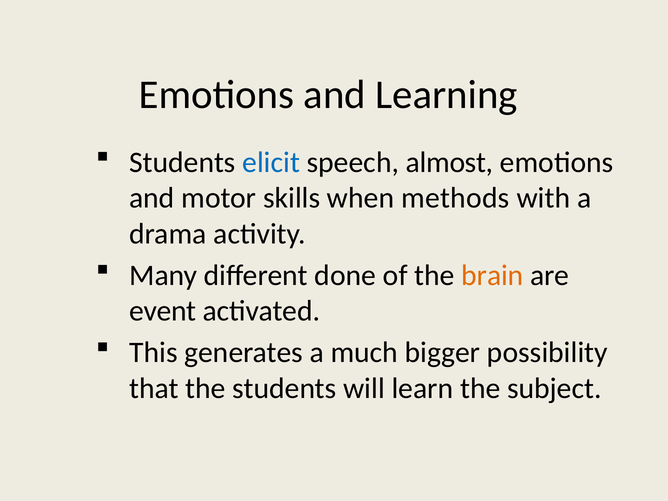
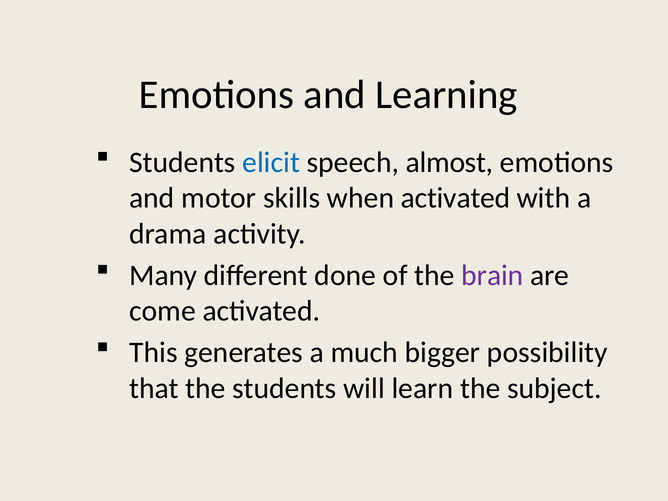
when methods: methods -> activated
brain colour: orange -> purple
event: event -> come
